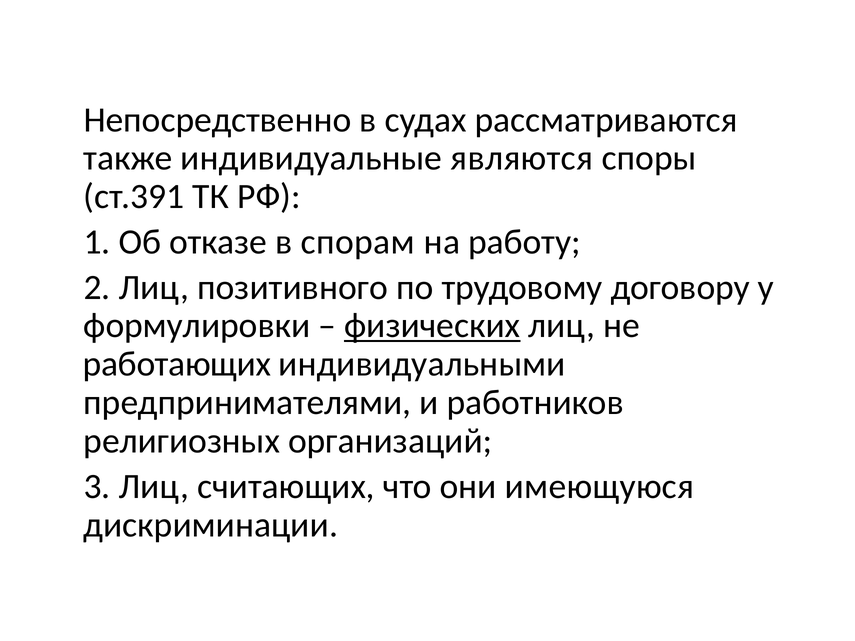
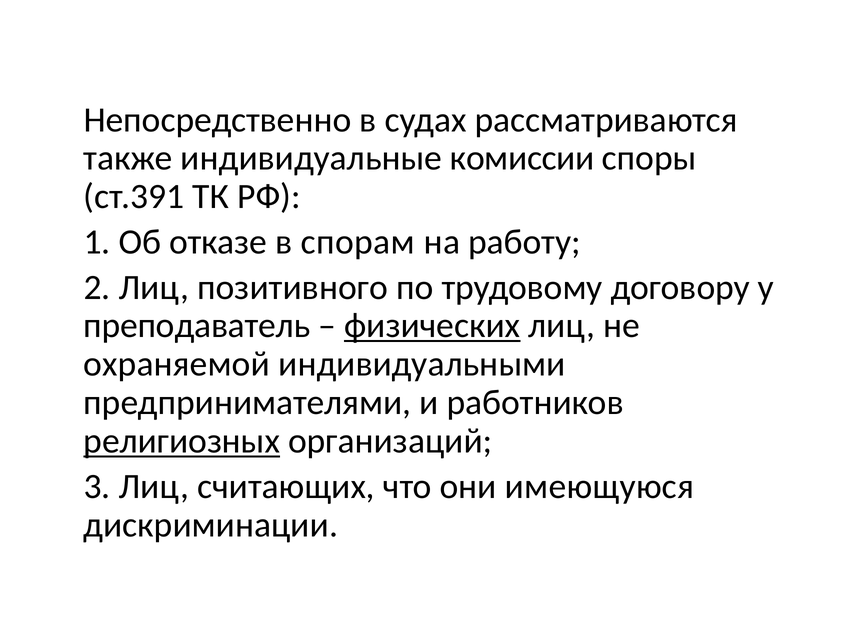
являются: являются -> комиссии
формулировки: формулировки -> преподаватель
работающих: работающих -> охраняемой
религиозных underline: none -> present
